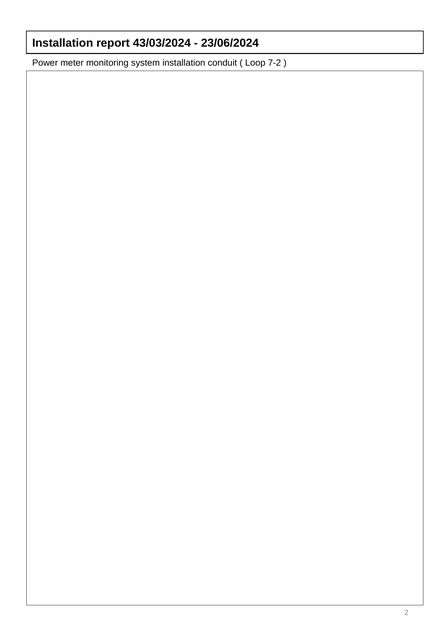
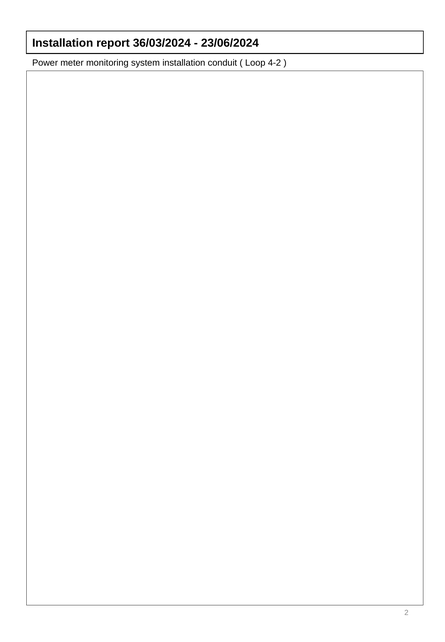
43/03/2024: 43/03/2024 -> 36/03/2024
7-2: 7-2 -> 4-2
